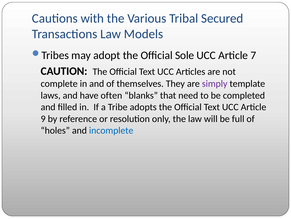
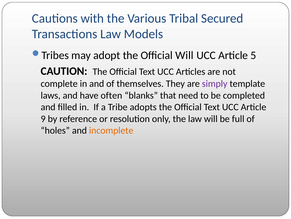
Official Sole: Sole -> Will
7: 7 -> 5
incomplete colour: blue -> orange
